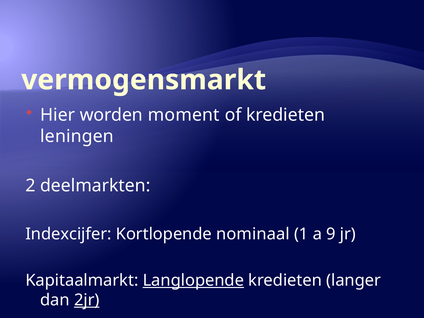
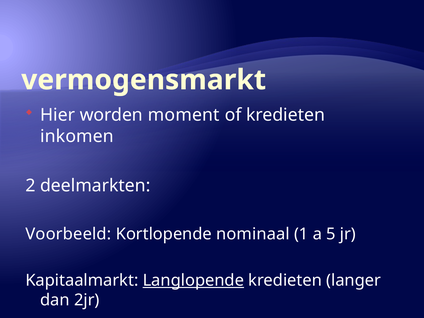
leningen: leningen -> inkomen
Indexcijfer: Indexcijfer -> Voorbeeld
9: 9 -> 5
2jr underline: present -> none
